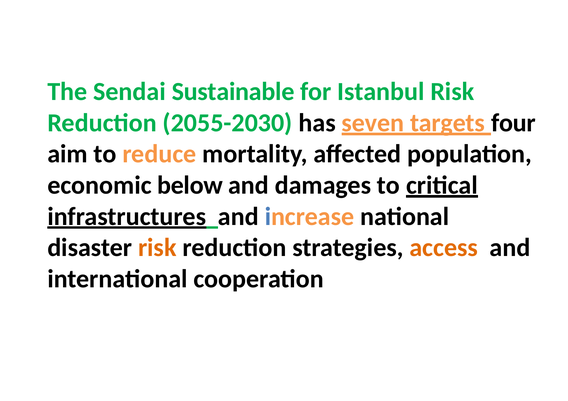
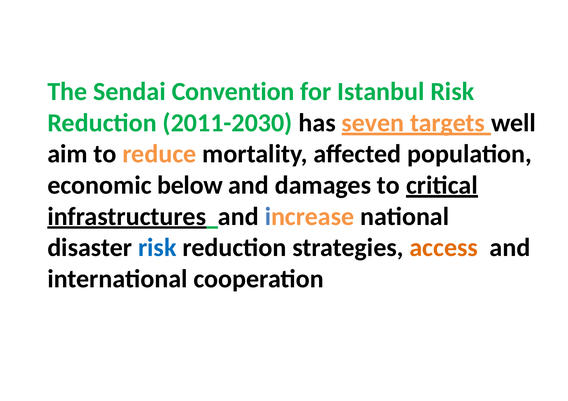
Sustainable: Sustainable -> Convention
2055-2030: 2055-2030 -> 2011-2030
four: four -> well
risk at (157, 248) colour: orange -> blue
